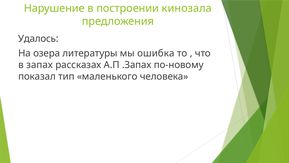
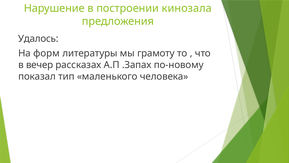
озера: озера -> форм
ошибка: ошибка -> грамоту
запах: запах -> вечер
